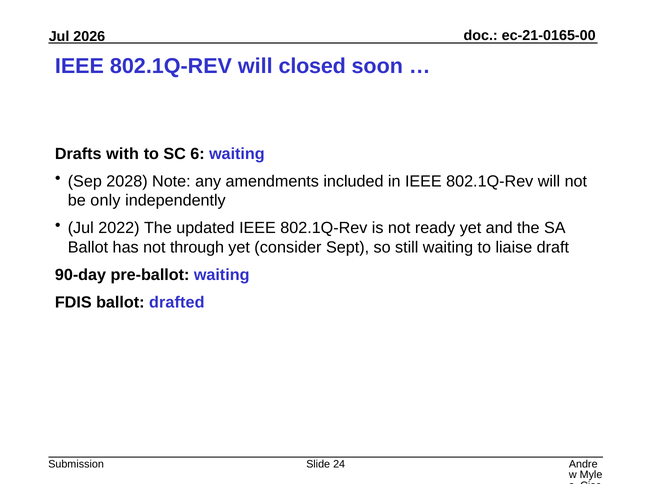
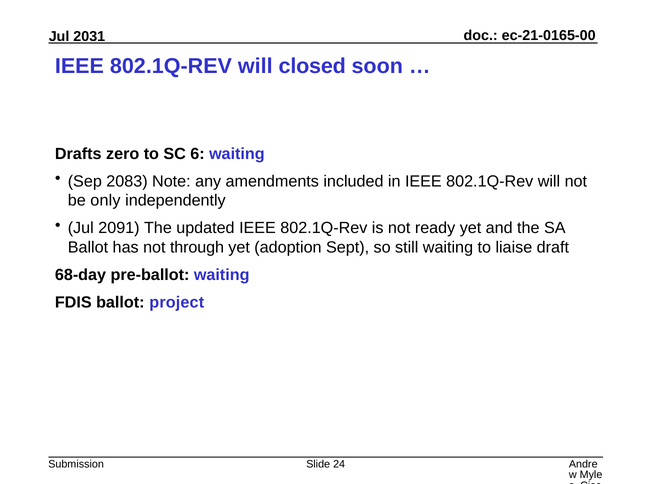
2026: 2026 -> 2031
with: with -> zero
2028: 2028 -> 2083
2022: 2022 -> 2091
consider: consider -> adoption
90-day: 90-day -> 68-day
drafted: drafted -> project
